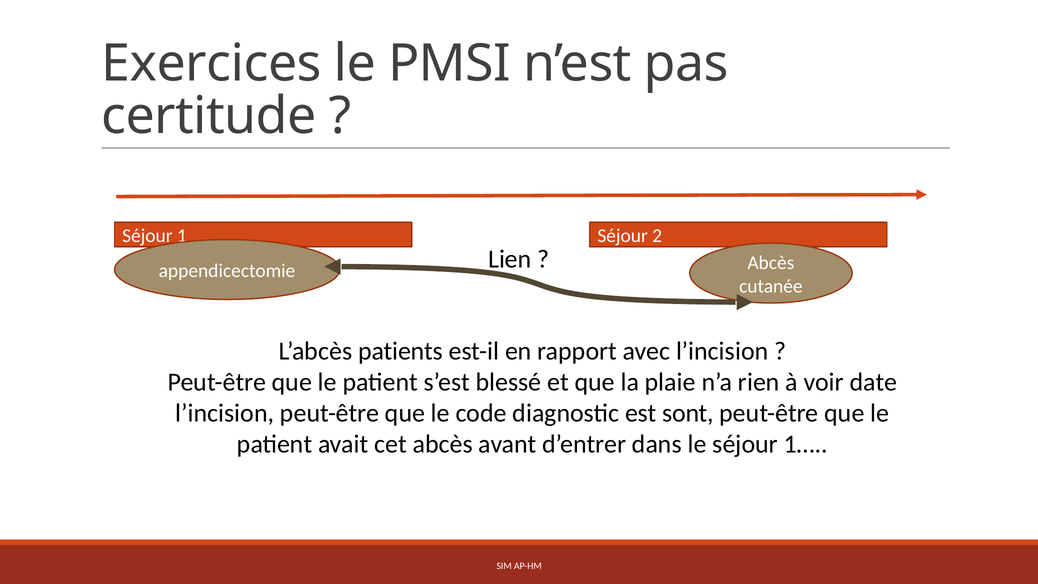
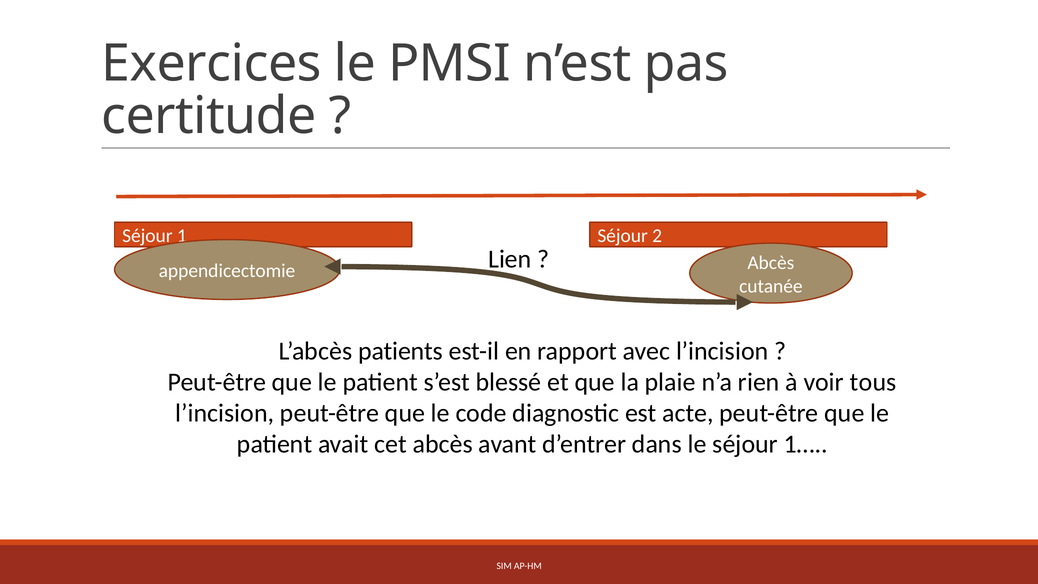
date: date -> tous
sont: sont -> acte
